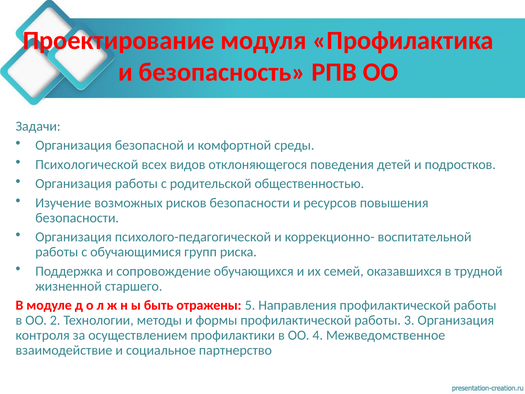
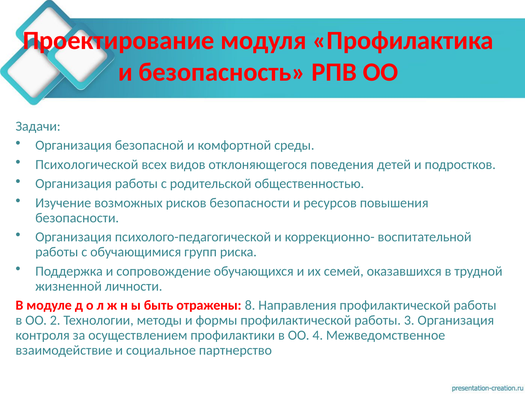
старшего: старшего -> личности
5: 5 -> 8
